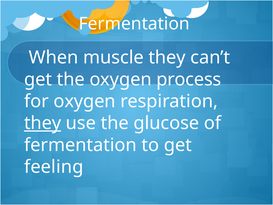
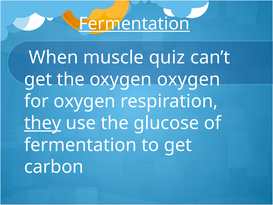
Fermentation at (134, 24) underline: none -> present
muscle they: they -> quiz
oxygen process: process -> oxygen
feeling: feeling -> carbon
